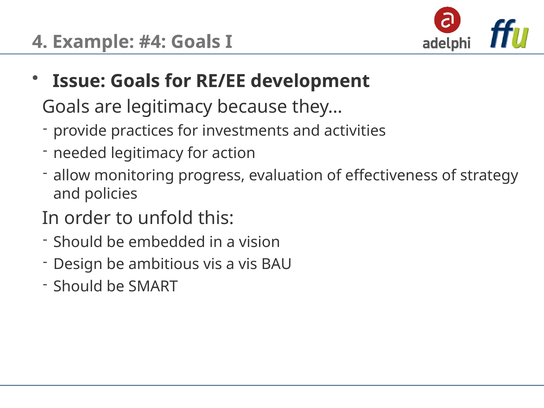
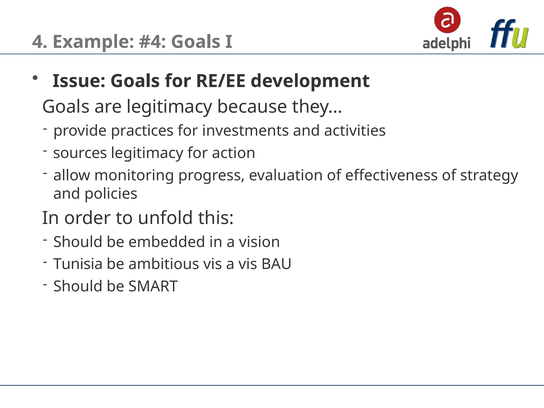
needed: needed -> sources
Design: Design -> Tunisia
